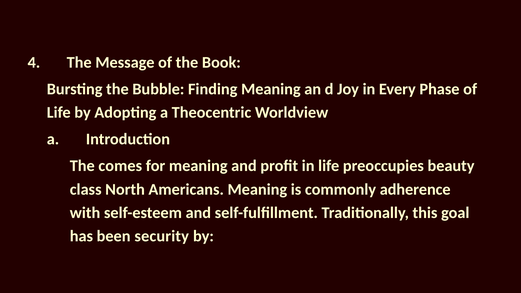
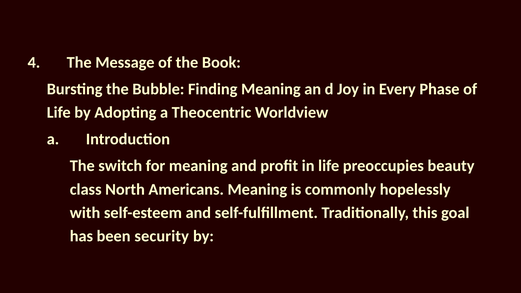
comes: comes -> switch
adherence: adherence -> hopelessly
